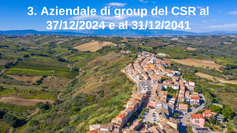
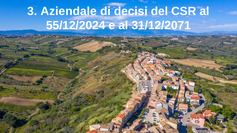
group: group -> decisi
37/12/2024: 37/12/2024 -> 55/12/2024
31/12/2041: 31/12/2041 -> 31/12/2071
